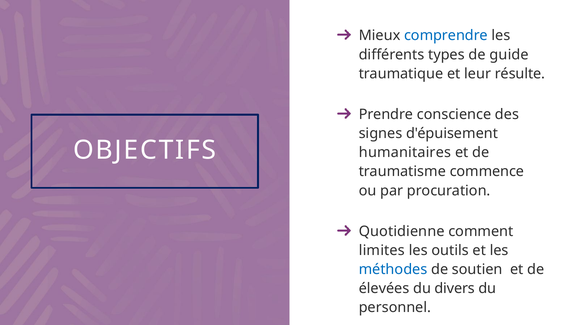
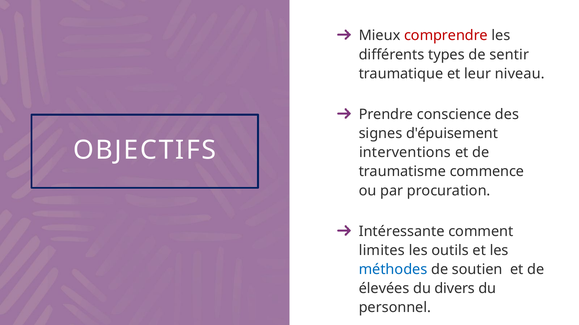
comprendre colour: blue -> red
guide: guide -> sentir
résulte: résulte -> niveau
humanitaires: humanitaires -> interventions
Quotidienne: Quotidienne -> Intéressante
